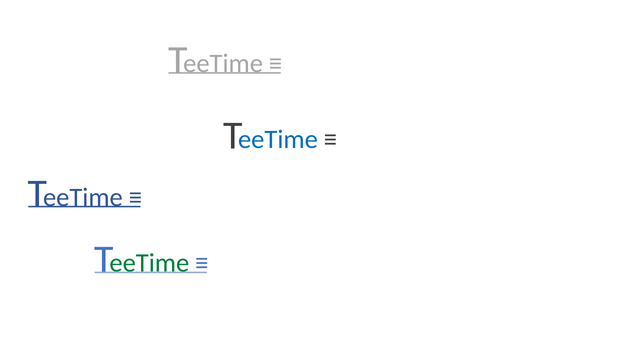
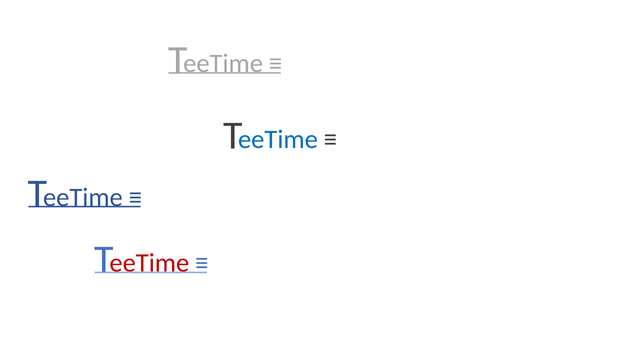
eeTime at (149, 263) colour: green -> red
